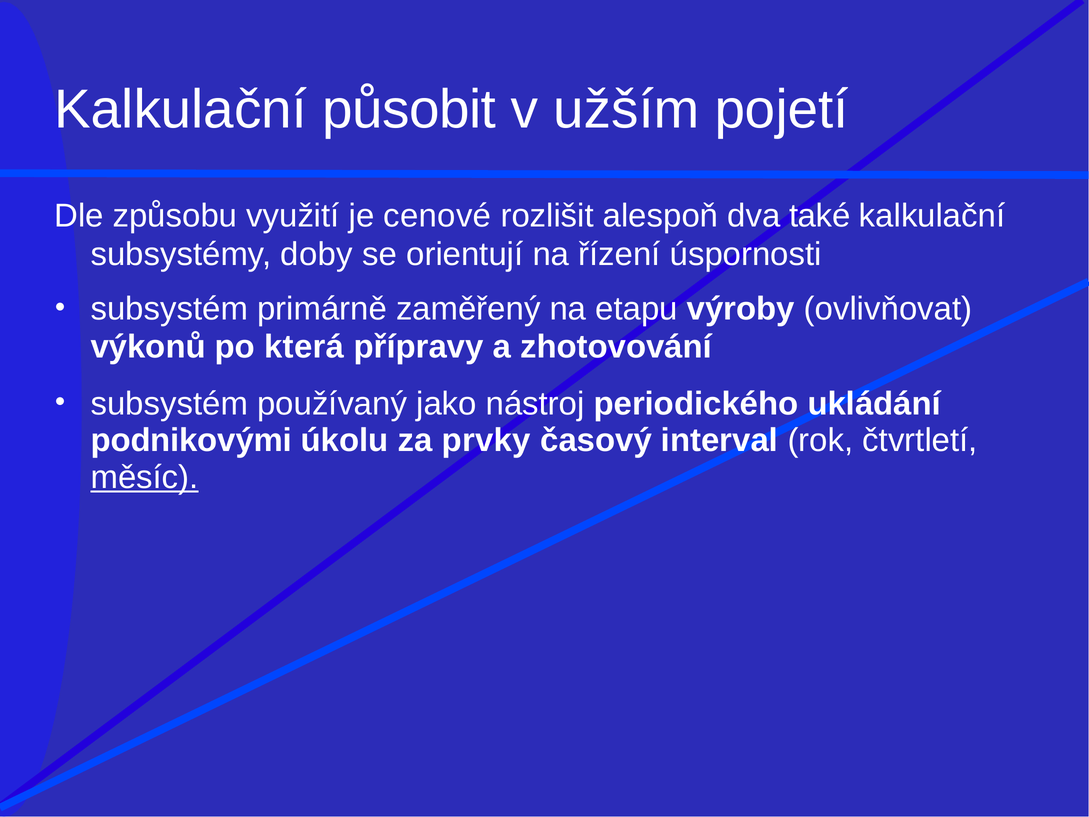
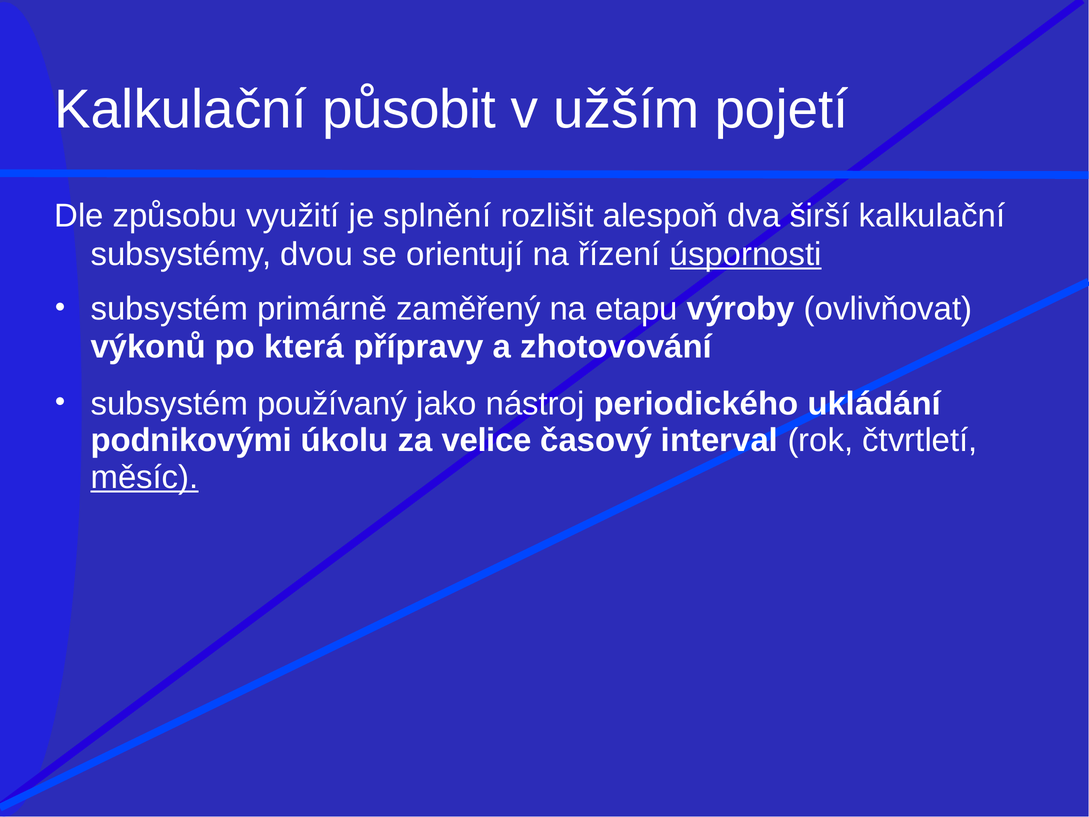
cenové: cenové -> splnění
také: také -> širší
doby: doby -> dvou
úspornosti underline: none -> present
prvky: prvky -> velice
